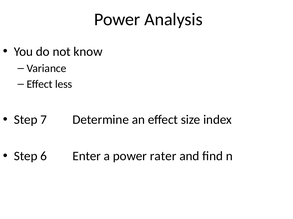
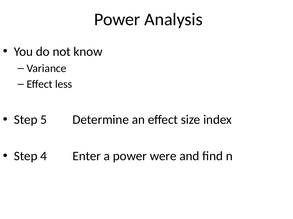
7: 7 -> 5
6: 6 -> 4
rater: rater -> were
